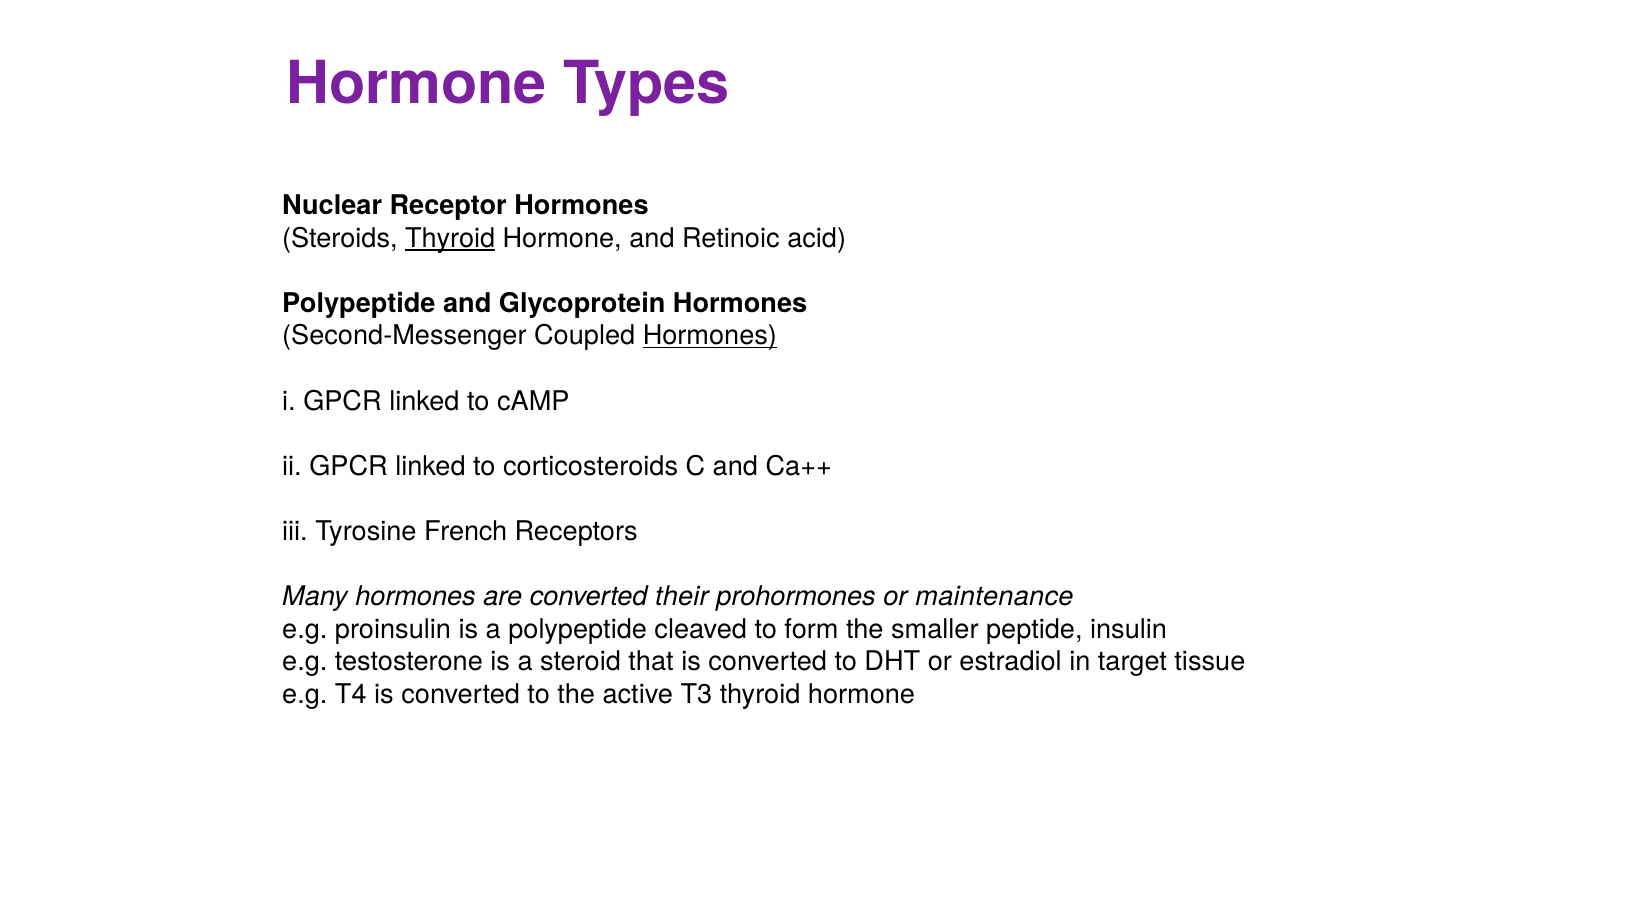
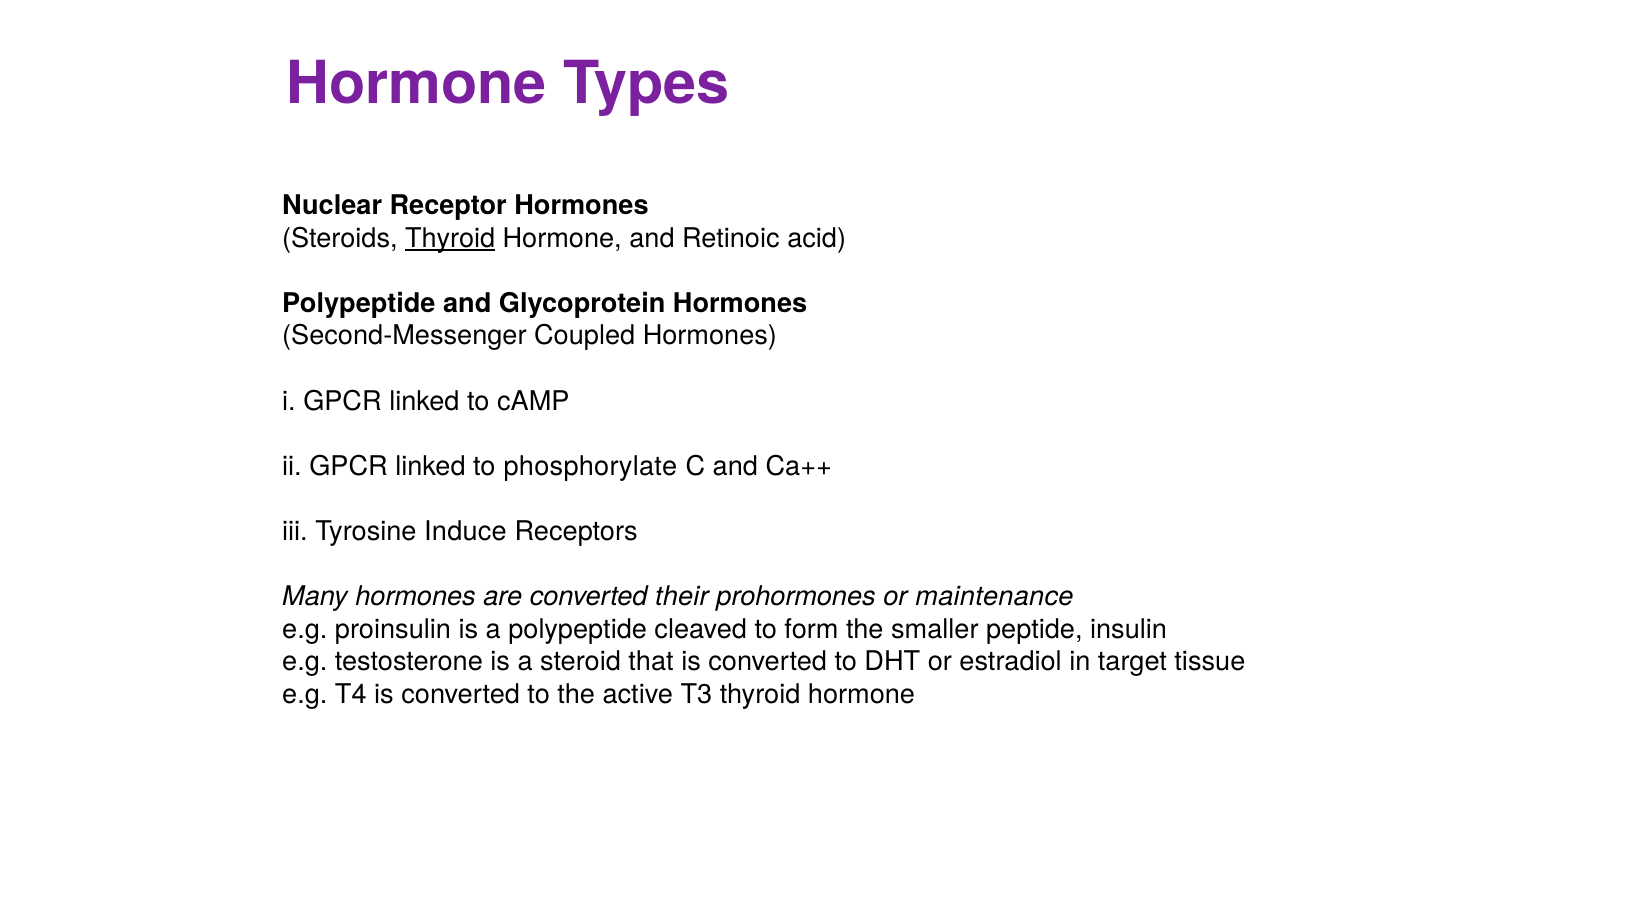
Hormones at (710, 336) underline: present -> none
corticosteroids: corticosteroids -> phosphorylate
French: French -> Induce
